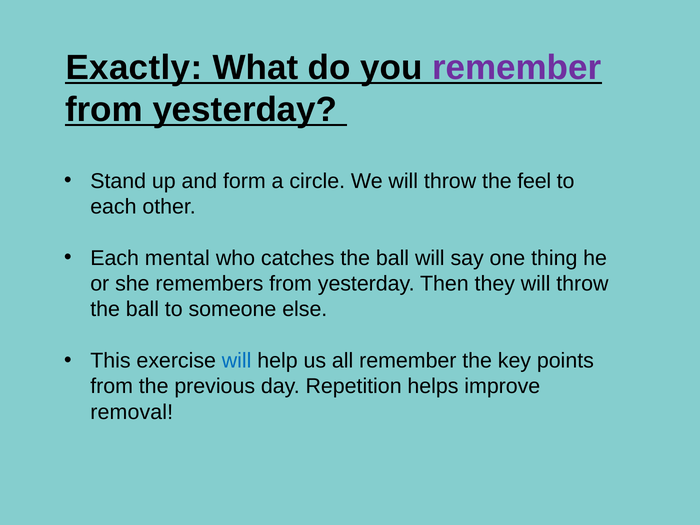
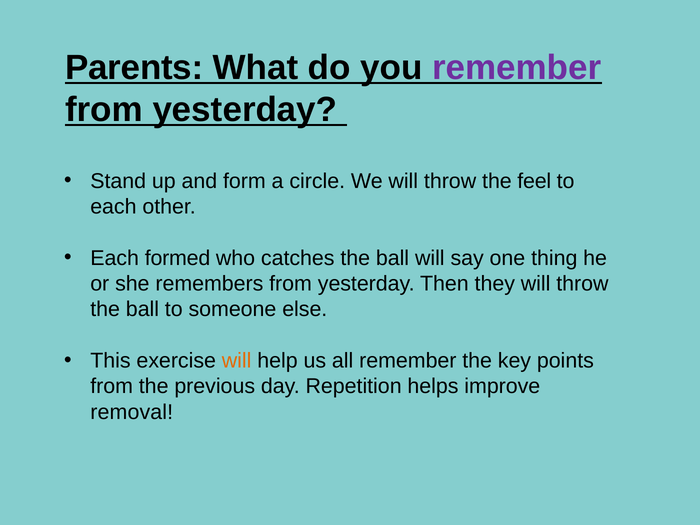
Exactly: Exactly -> Parents
mental: mental -> formed
will at (237, 361) colour: blue -> orange
